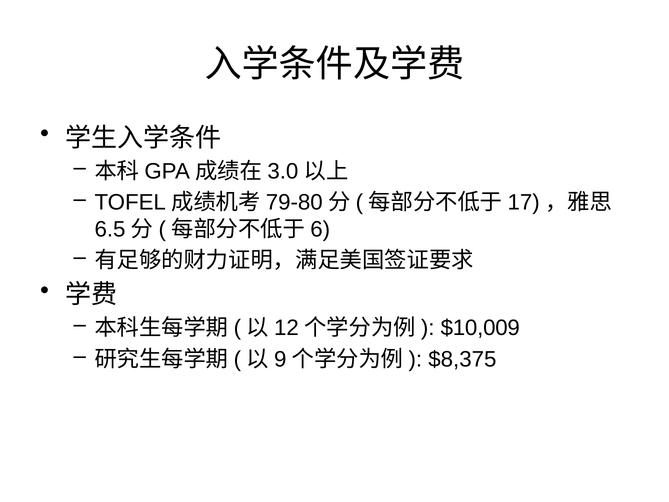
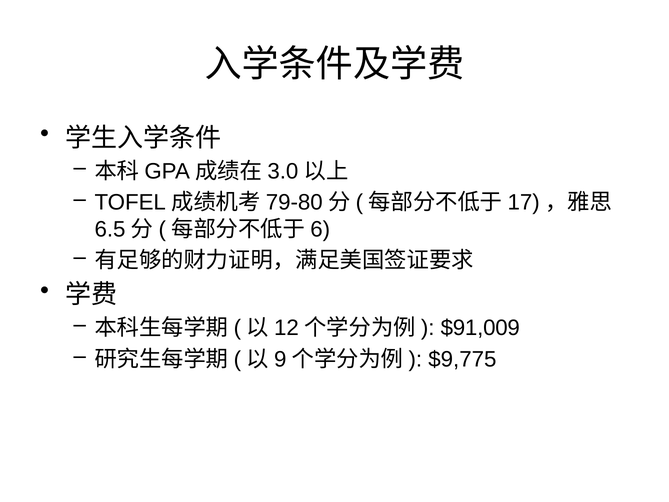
$10,009: $10,009 -> $91,009
$8,375: $8,375 -> $9,775
